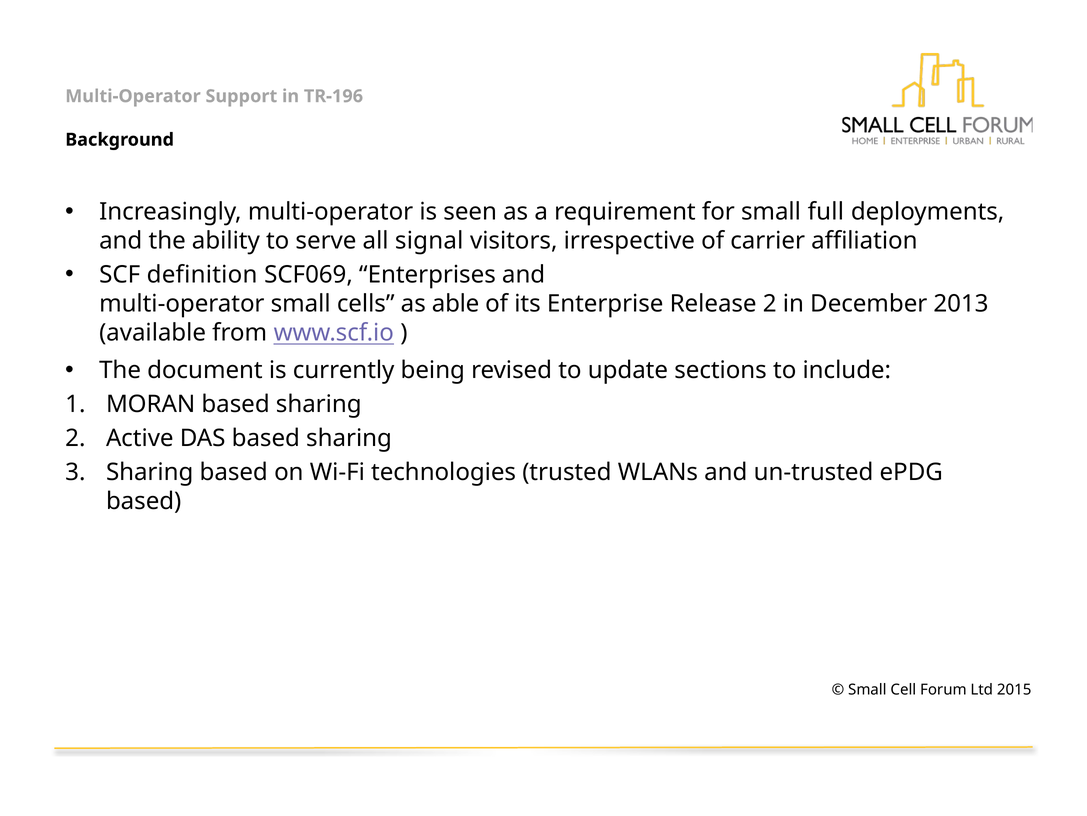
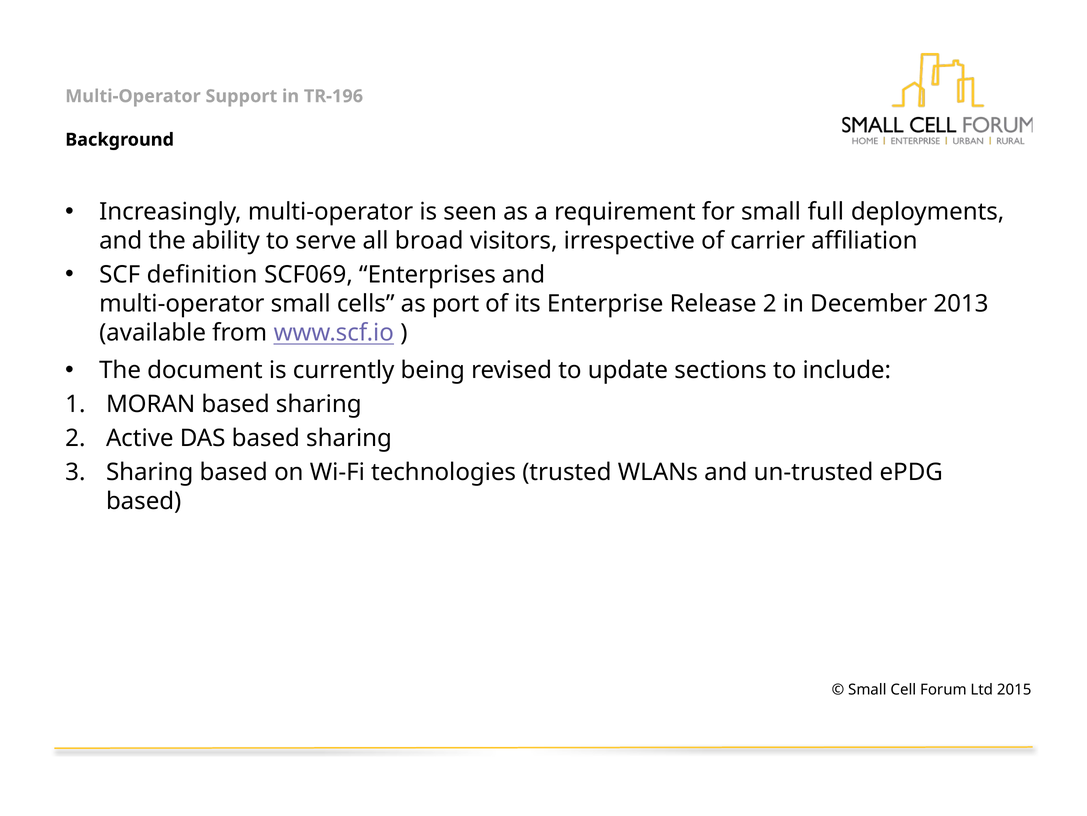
signal: signal -> broad
able: able -> port
